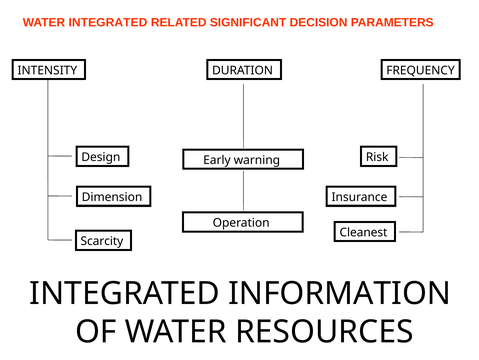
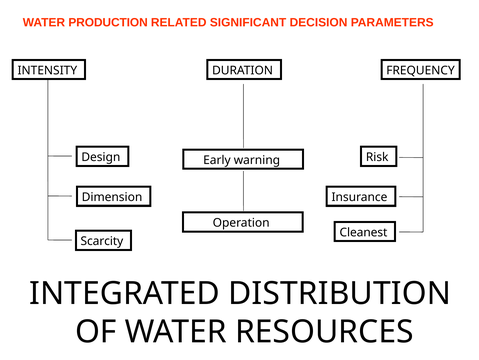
WATER INTEGRATED: INTEGRATED -> PRODUCTION
INFORMATION: INFORMATION -> DISTRIBUTION
